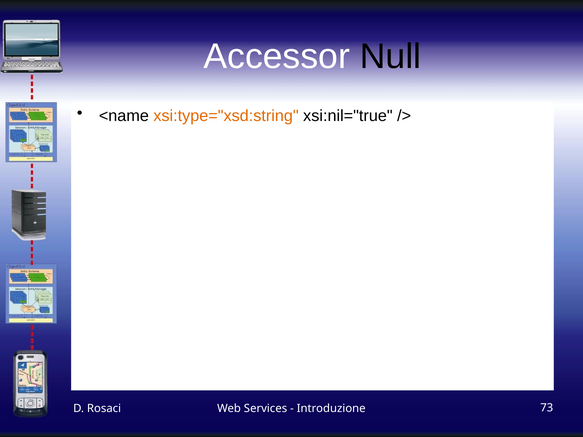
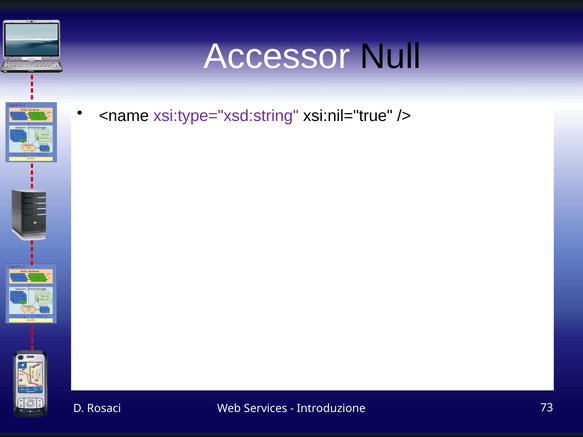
xsi:type="xsd:string colour: orange -> purple
